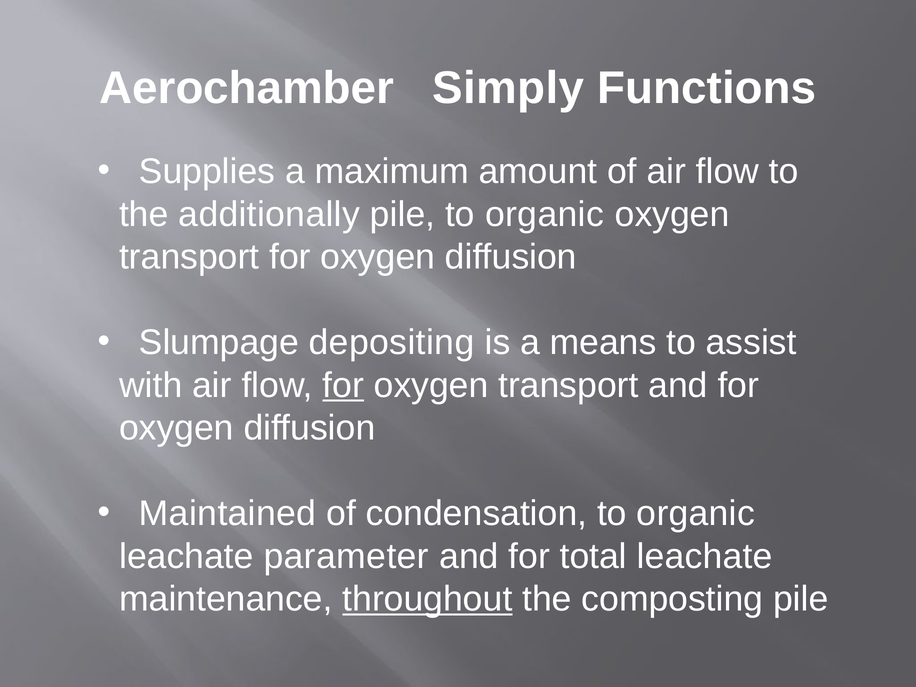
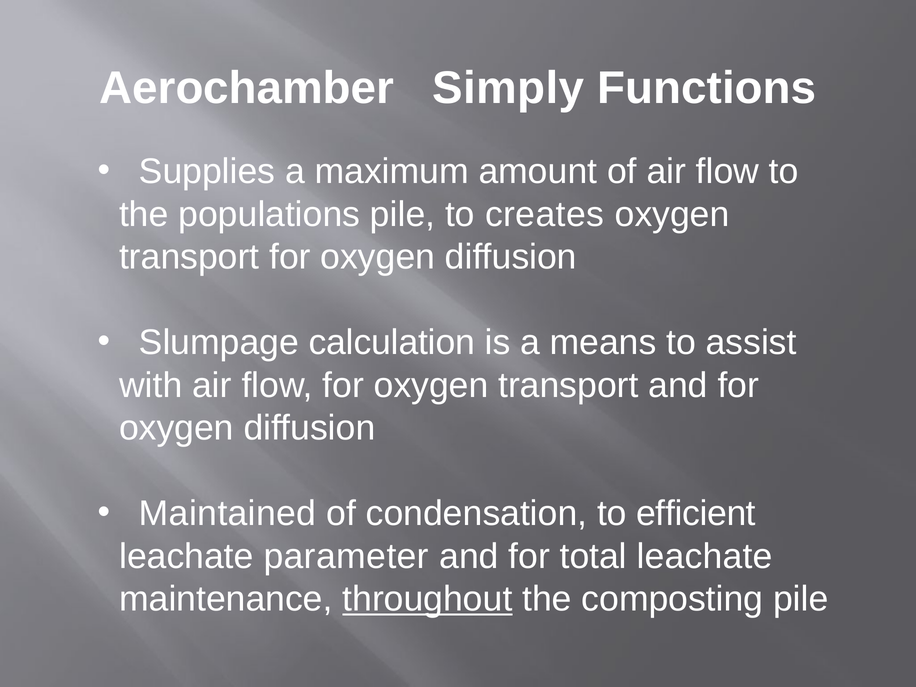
additionally: additionally -> populations
pile to organic: organic -> creates
depositing: depositing -> calculation
for at (343, 385) underline: present -> none
condensation to organic: organic -> efficient
